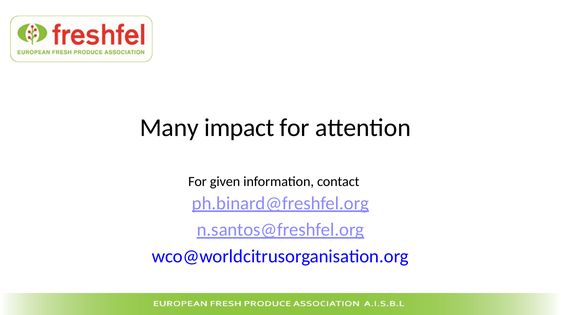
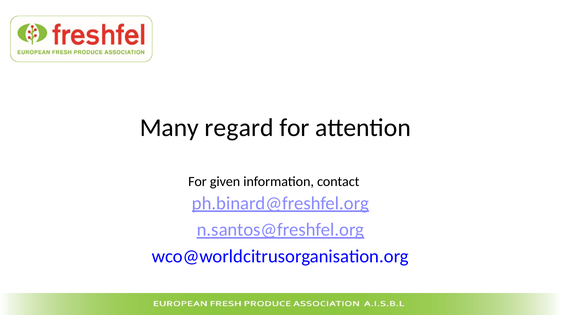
impact: impact -> regard
